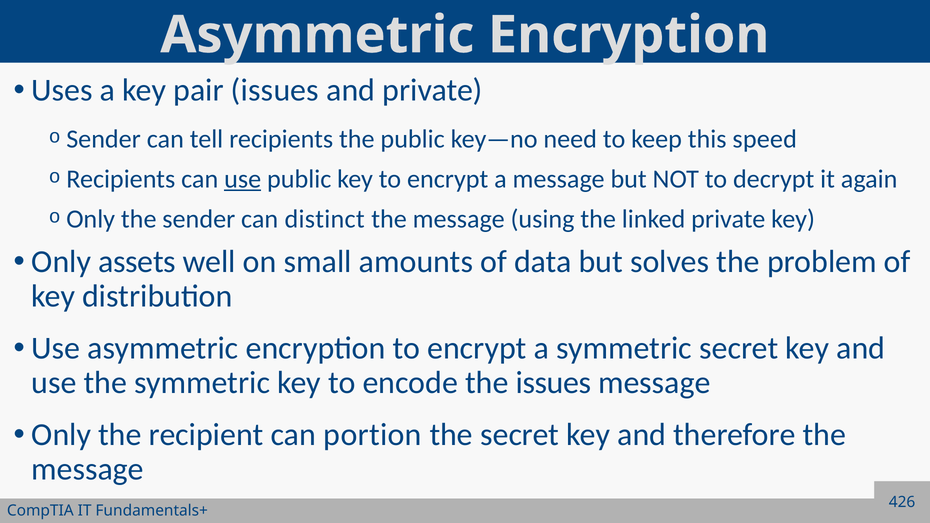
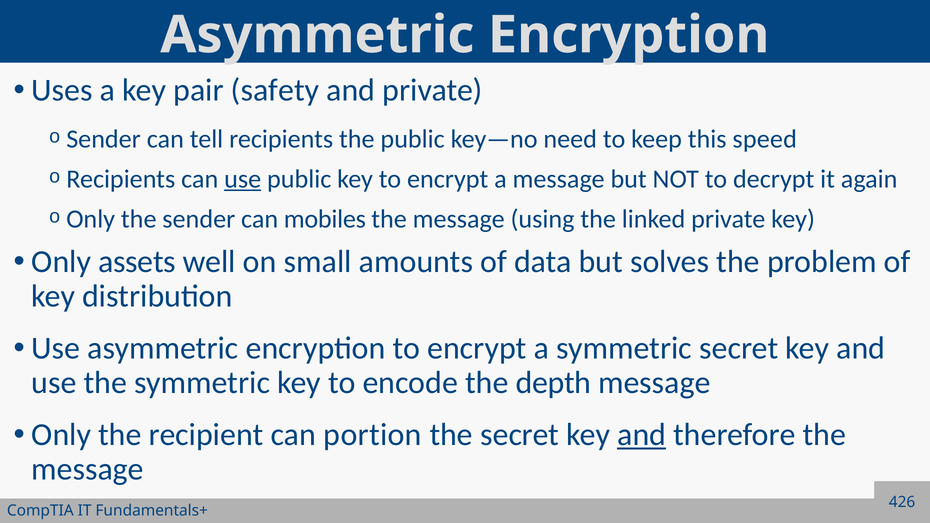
pair issues: issues -> safety
distinct: distinct -> mobiles
the issues: issues -> depth
and at (642, 435) underline: none -> present
